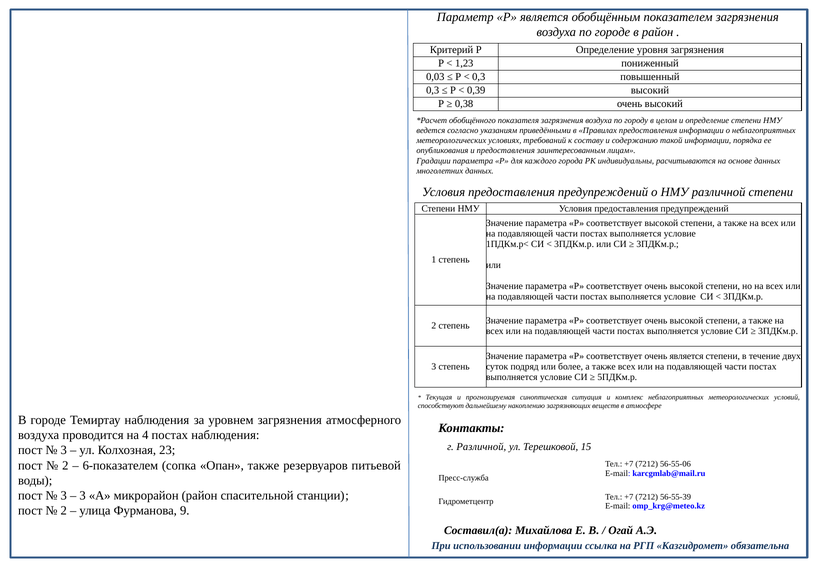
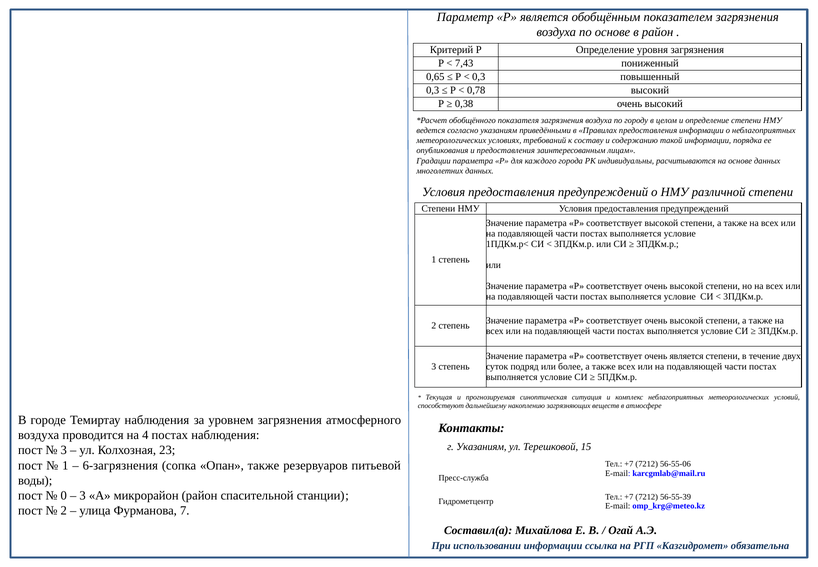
по городе: городе -> основе
1,23: 1,23 -> 7,43
0,03: 0,03 -> 0,65
0,39: 0,39 -> 0,78
г Различной: Различной -> Указаниям
2 at (65, 465): 2 -> 1
6-показателем: 6-показателем -> 6-загрязнения
3 at (64, 495): 3 -> 0
9: 9 -> 7
